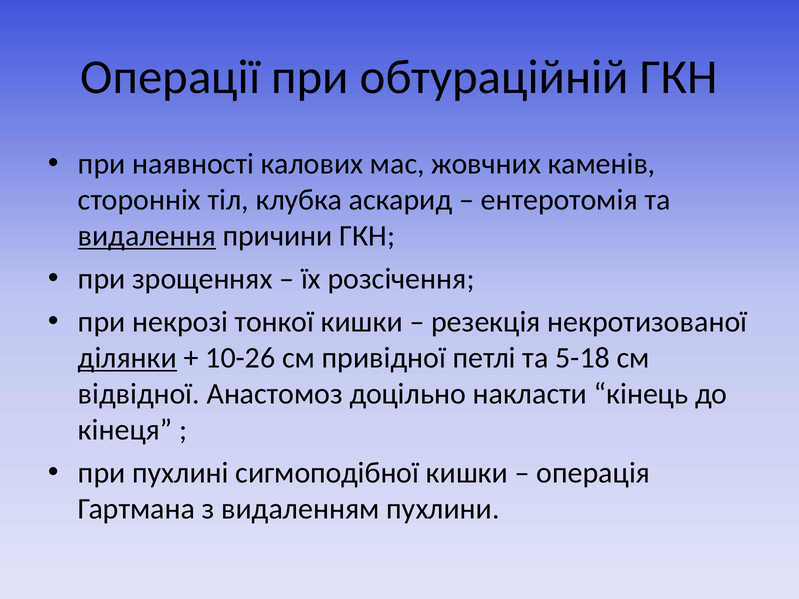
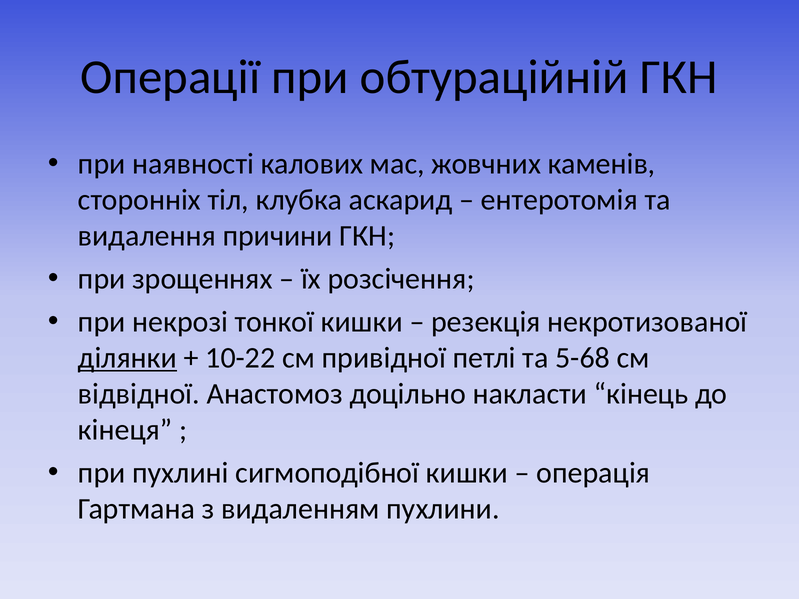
видалення underline: present -> none
10-26: 10-26 -> 10-22
5-18: 5-18 -> 5-68
